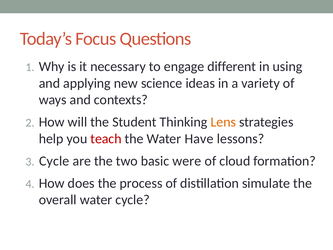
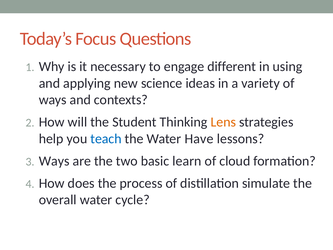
teach colour: red -> blue
Cycle at (54, 161): Cycle -> Ways
were: were -> learn
